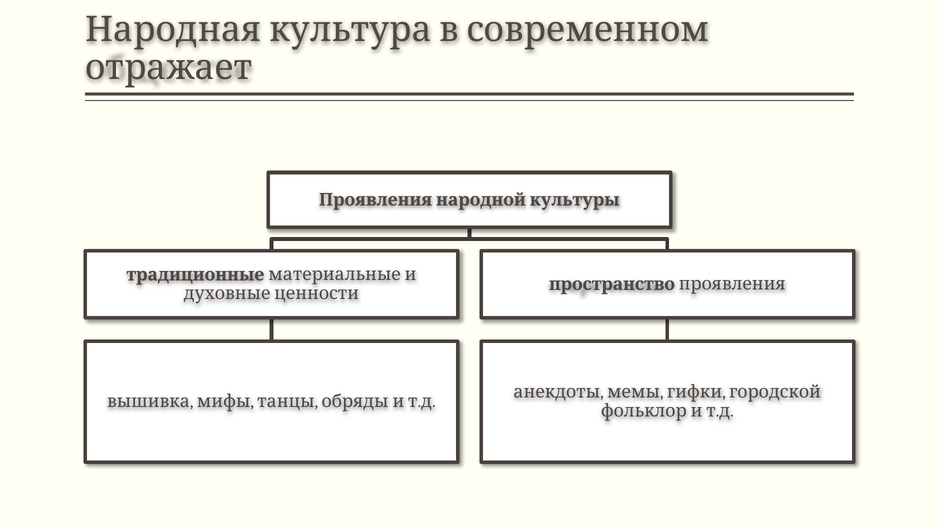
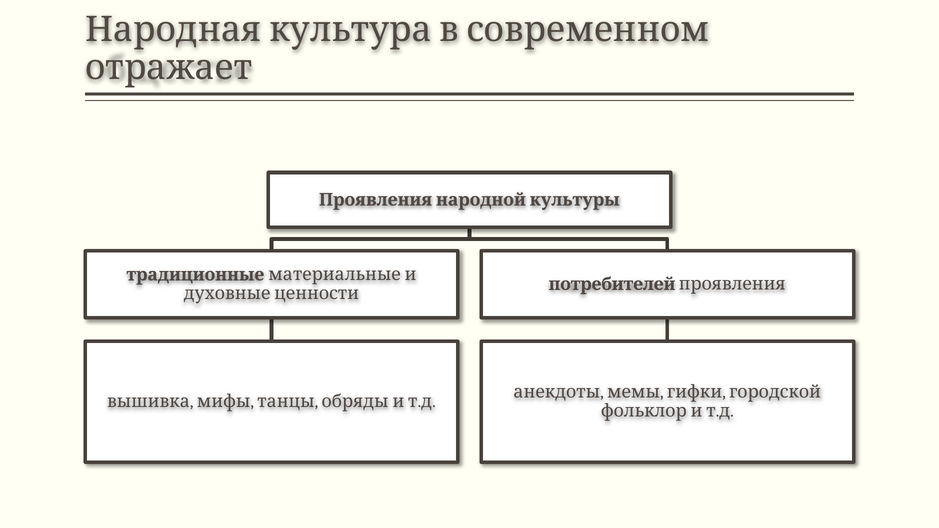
пространство: пространство -> потребителей
